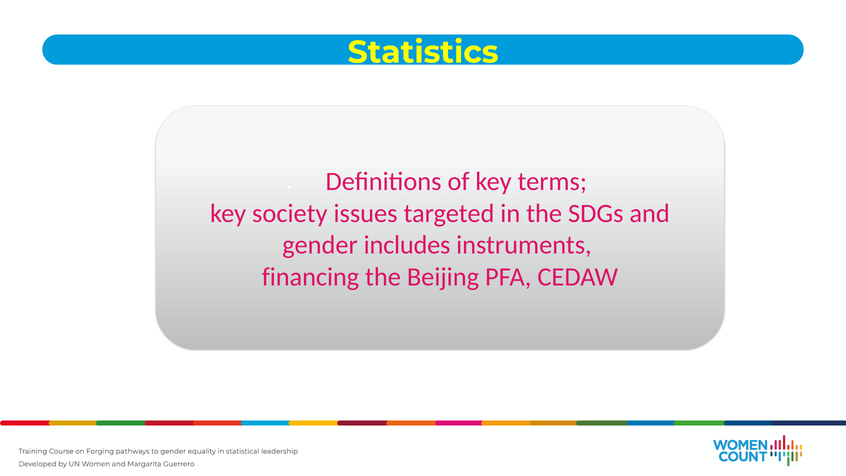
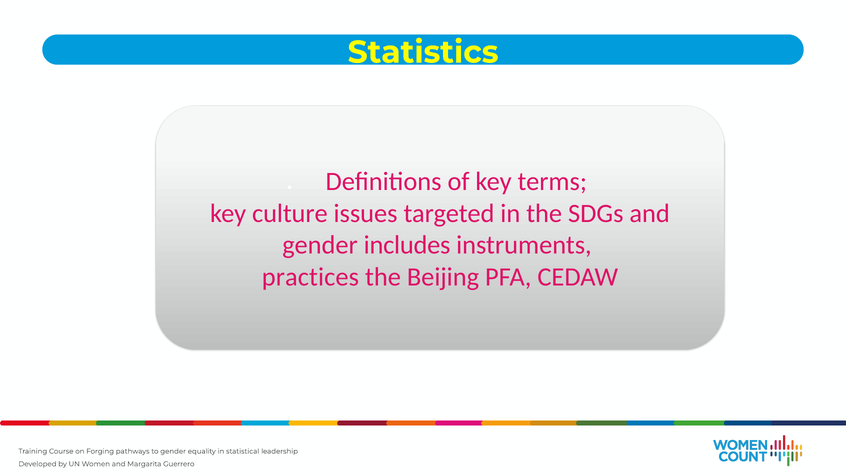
society: society -> culture
financing: financing -> practices
